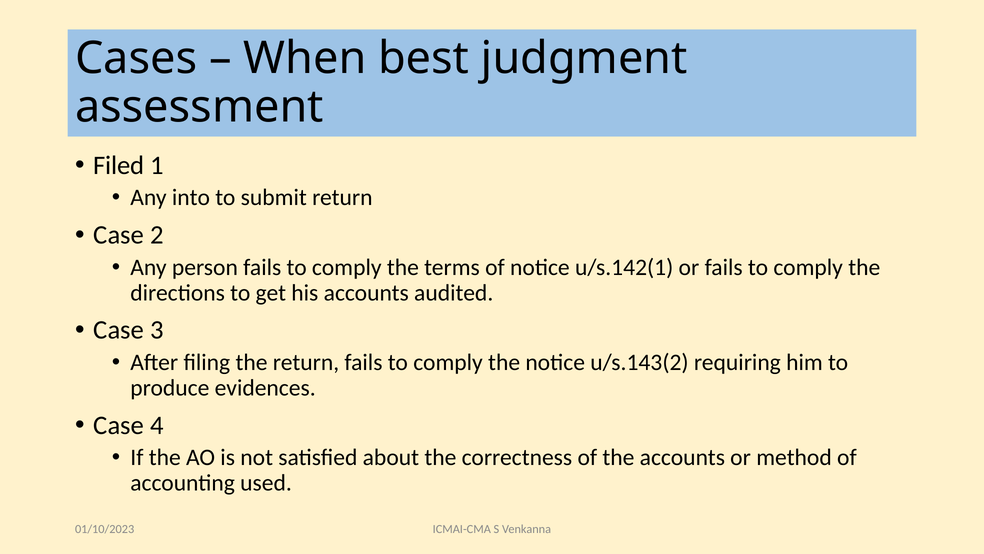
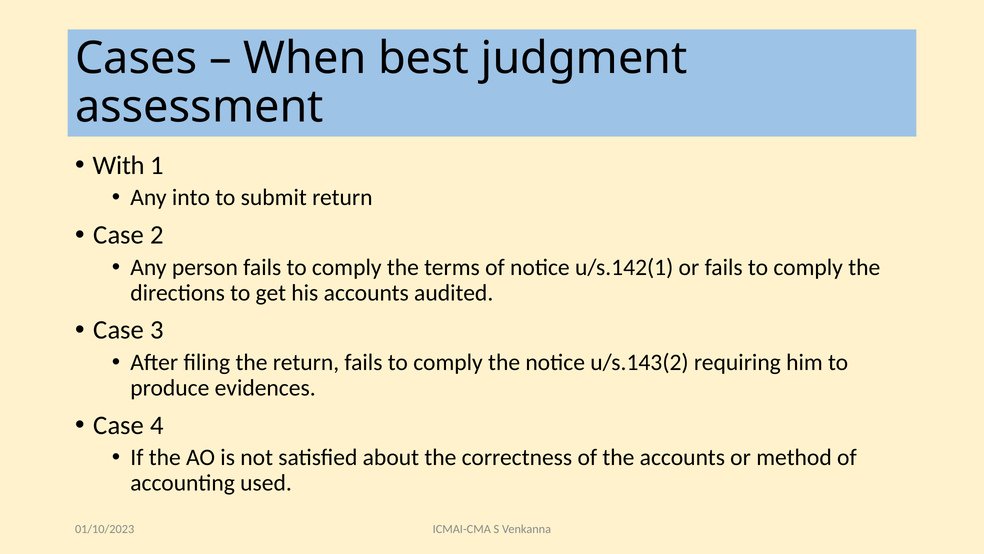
Filed: Filed -> With
